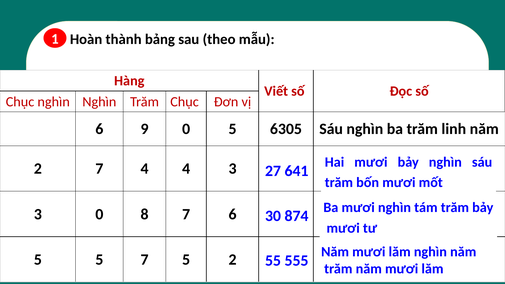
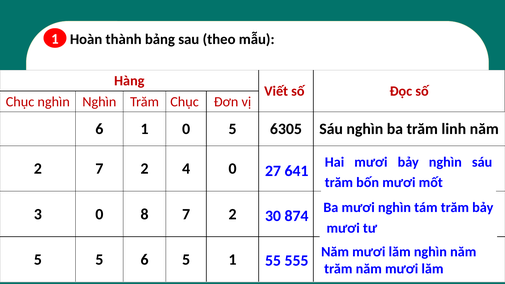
6 9: 9 -> 1
2 7 4: 4 -> 2
4 3: 3 -> 0
8 7 6: 6 -> 2
5 7: 7 -> 6
5 2: 2 -> 1
